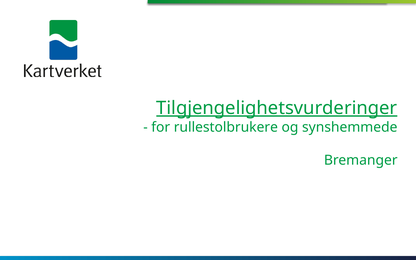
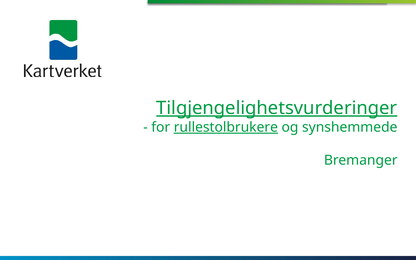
rullestolbrukere underline: none -> present
